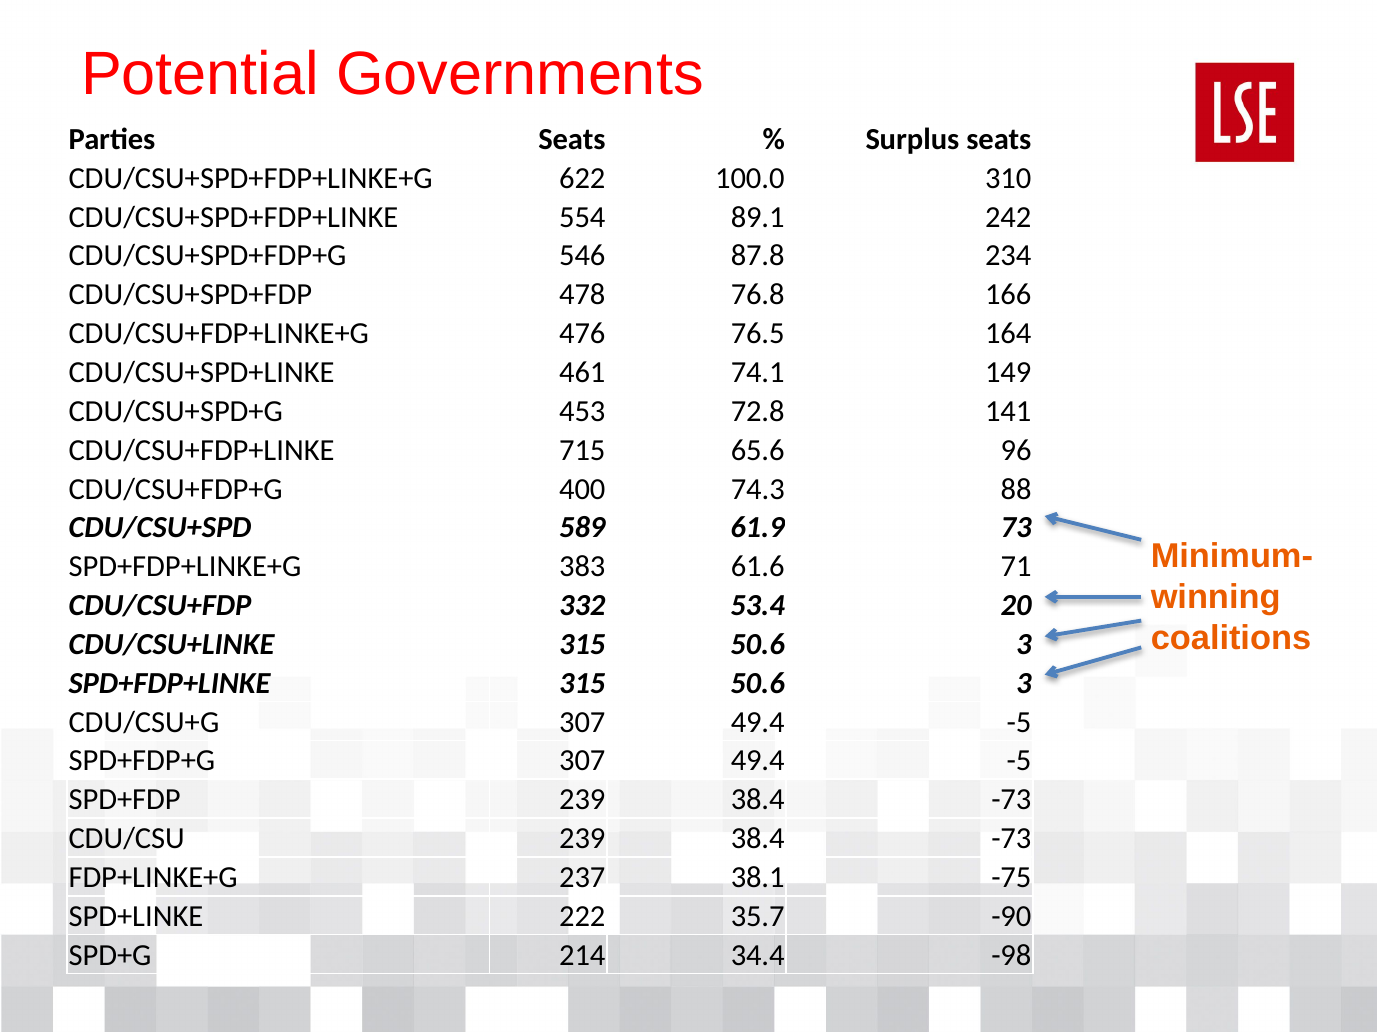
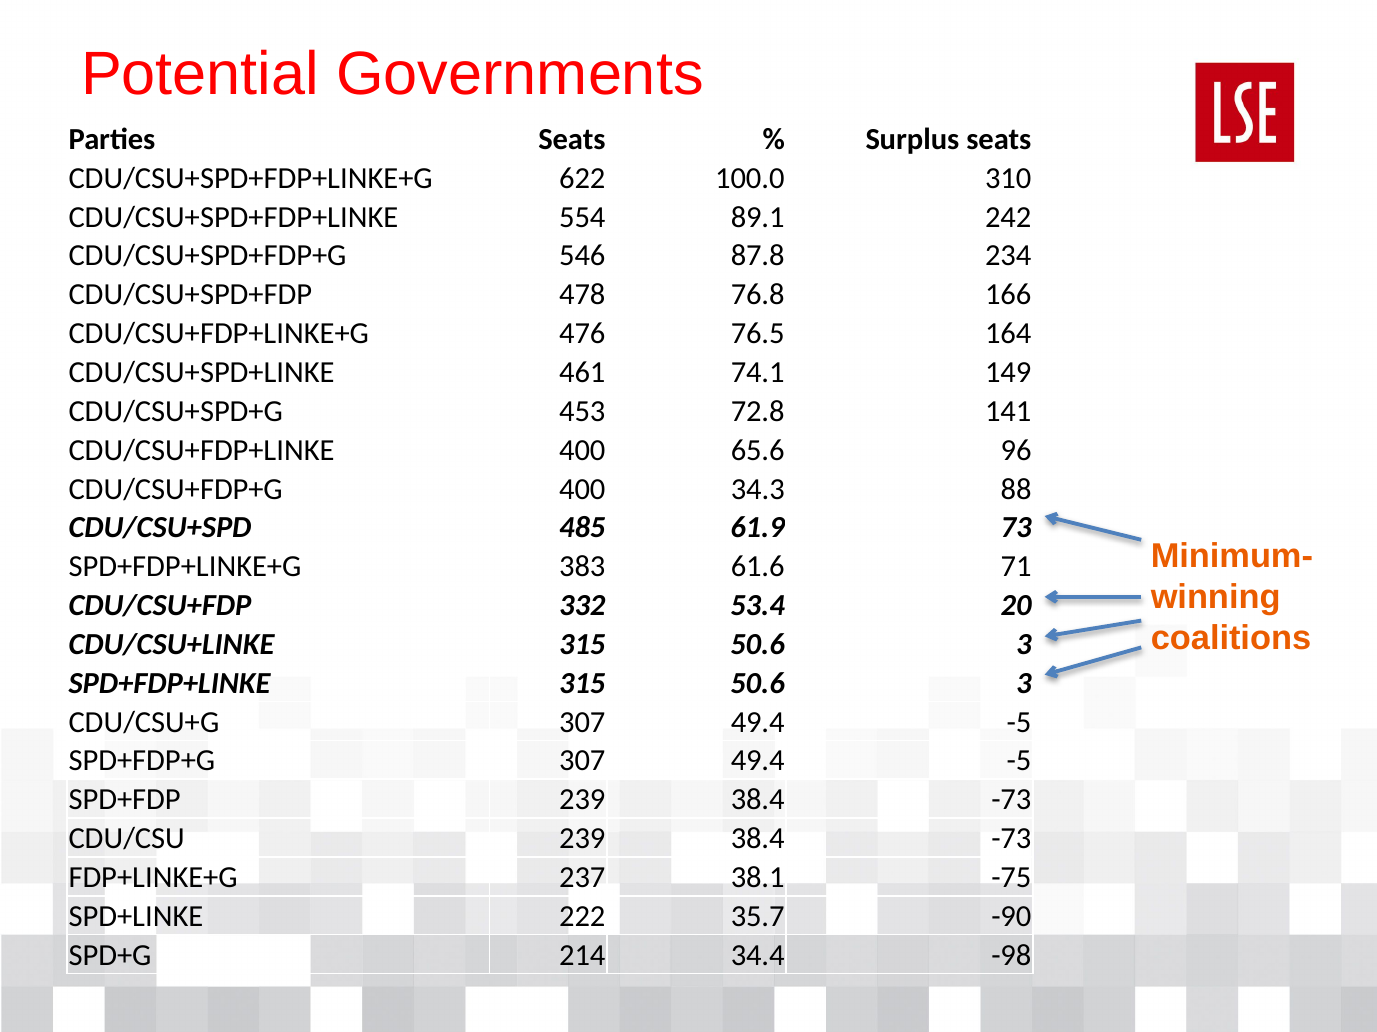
CDU/CSU+FDP+LINKE 715: 715 -> 400
74.3: 74.3 -> 34.3
589: 589 -> 485
